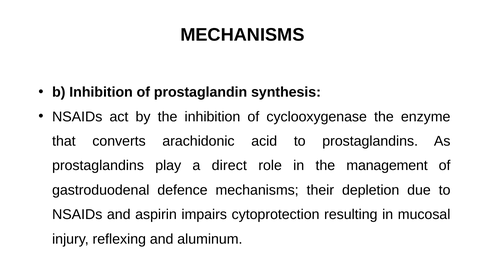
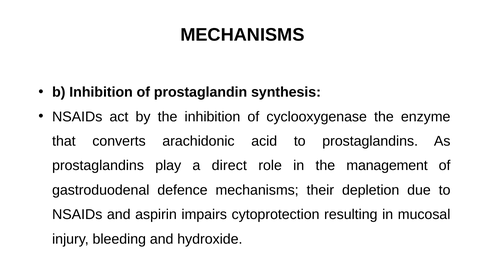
reflexing: reflexing -> bleeding
aluminum: aluminum -> hydroxide
